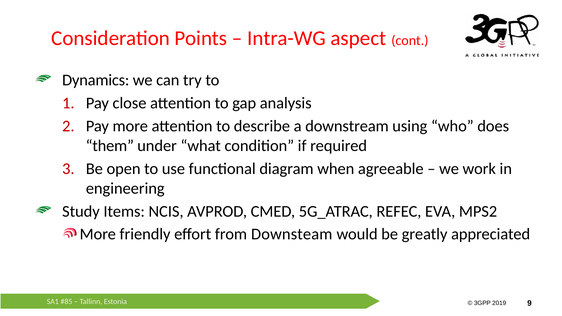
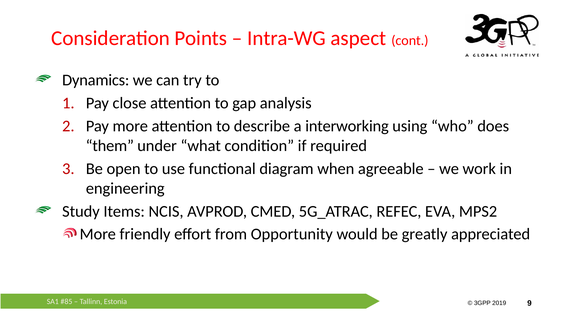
downstream: downstream -> interworking
Downsteam: Downsteam -> Opportunity
